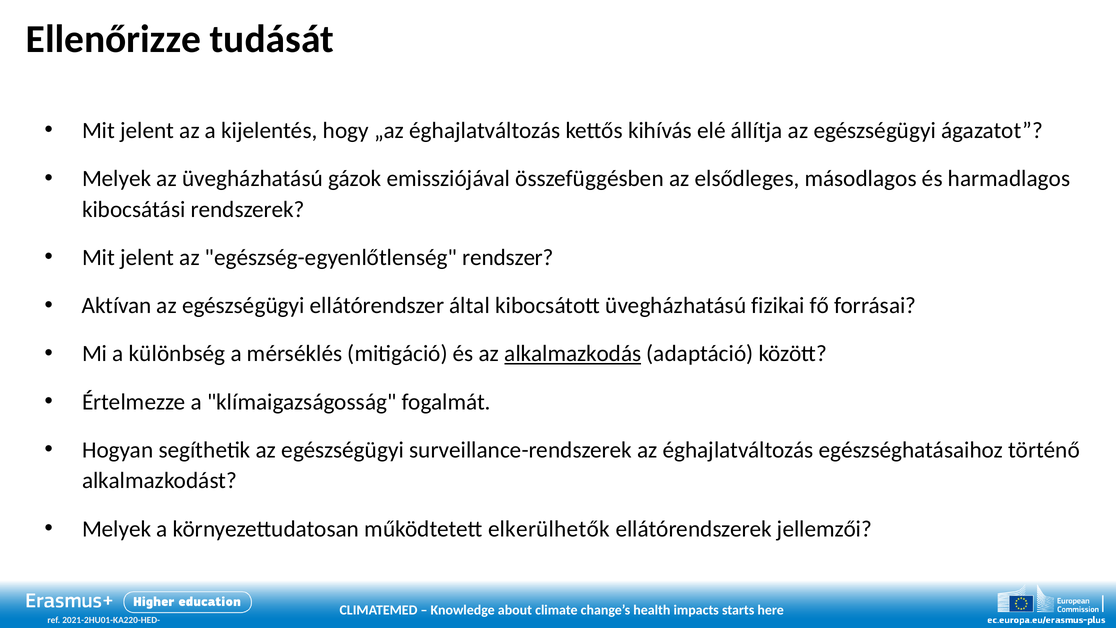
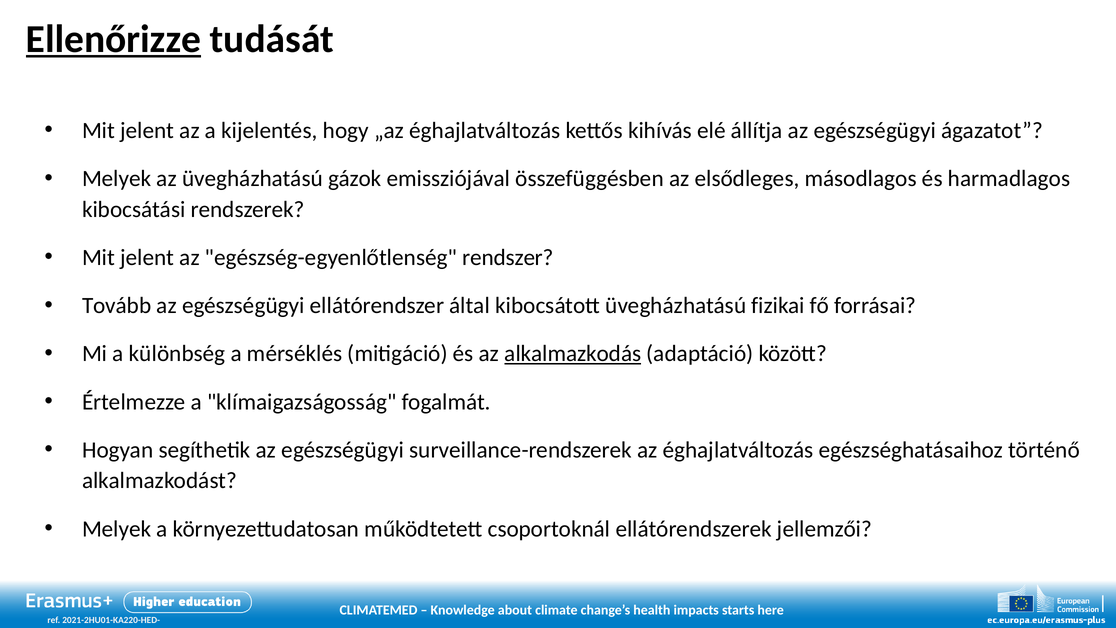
Ellenőrizze underline: none -> present
Aktívan: Aktívan -> Tovább
elkerülhetők: elkerülhetők -> csoportoknál
